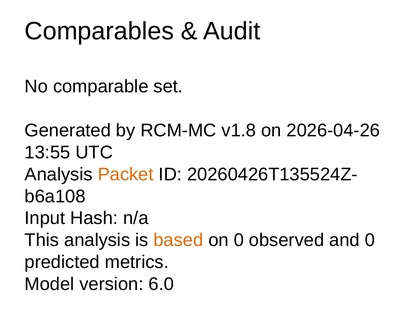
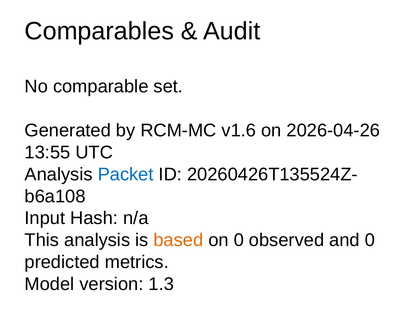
v1.8: v1.8 -> v1.6
Packet colour: orange -> blue
6.0: 6.0 -> 1.3
